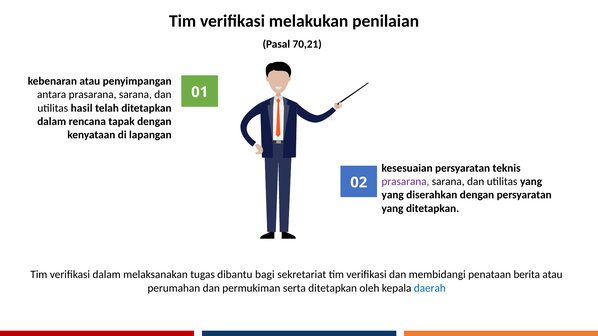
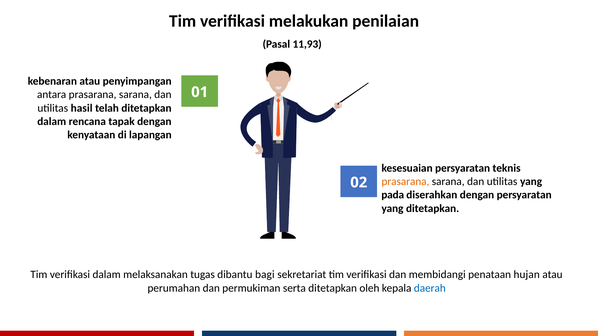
70,21: 70,21 -> 11,93
prasarana at (405, 182) colour: purple -> orange
yang at (393, 195): yang -> pada
berita: berita -> hujan
